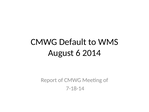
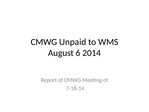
Default: Default -> Unpaid
